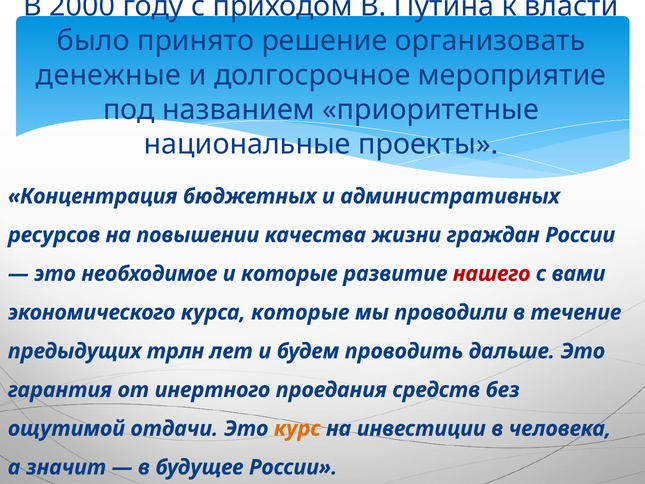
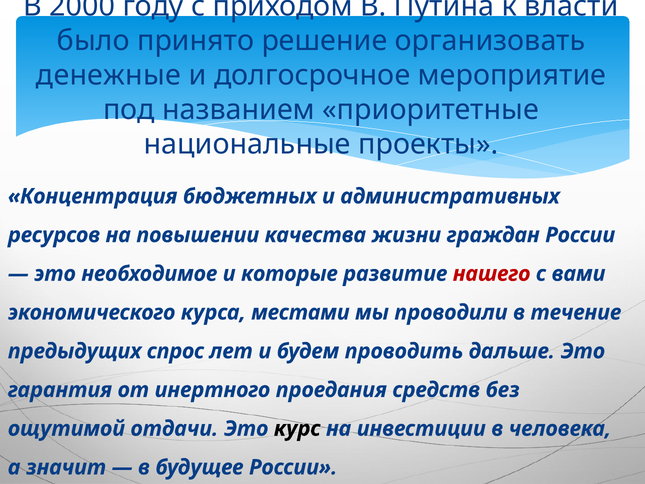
курса которые: которые -> местами
трлн: трлн -> спрос
курс colour: orange -> black
